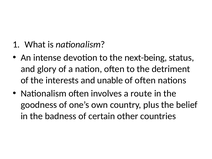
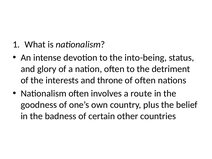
next-being: next-being -> into-being
unable: unable -> throne
